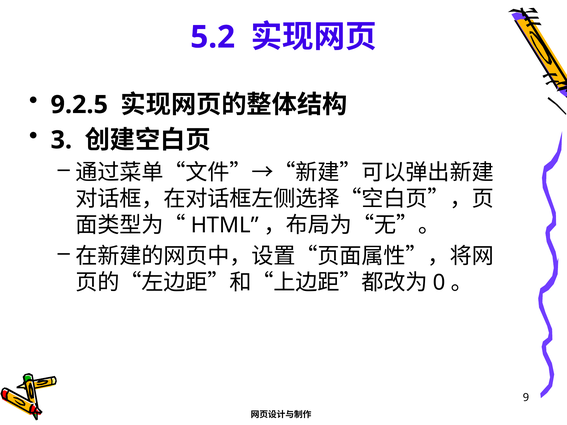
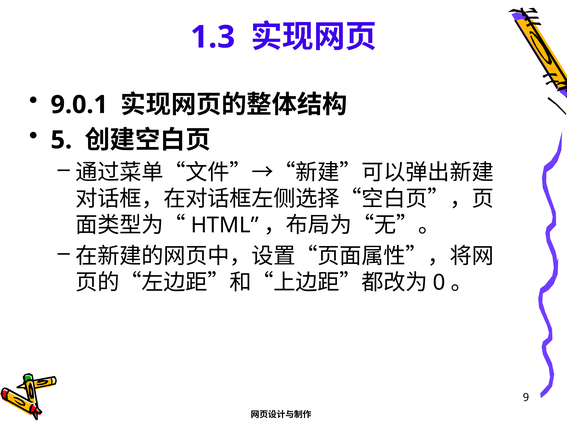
5.2: 5.2 -> 1.3
9.2.5: 9.2.5 -> 9.0.1
3: 3 -> 5
